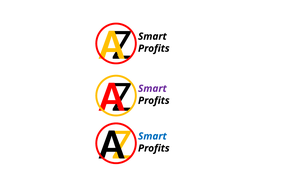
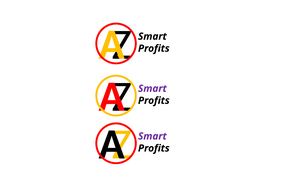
Smart at (152, 136) colour: blue -> purple
